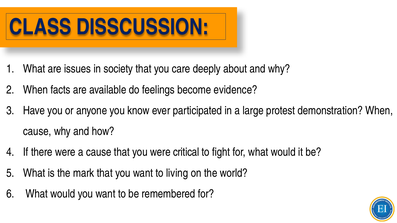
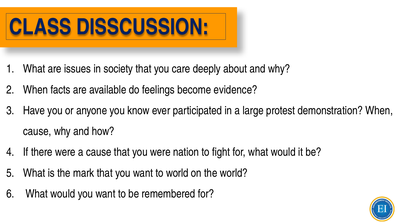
critical: critical -> nation
to living: living -> world
